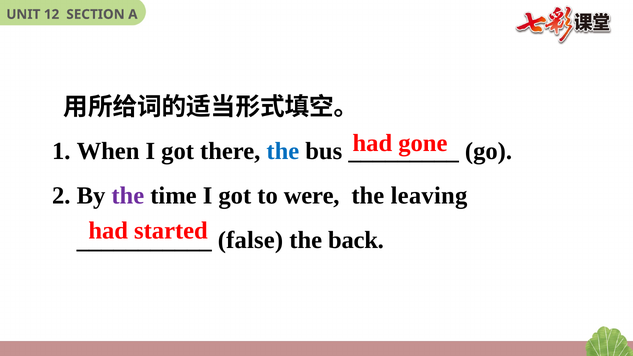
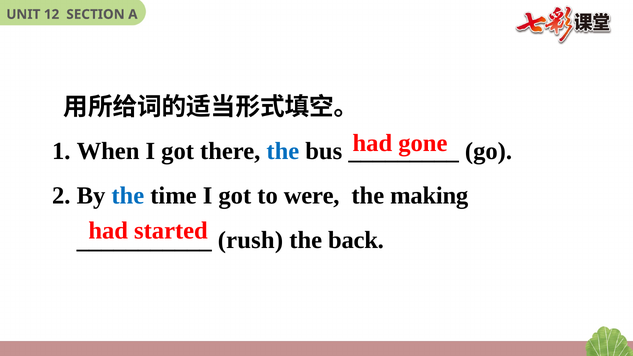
the at (128, 196) colour: purple -> blue
leaving: leaving -> making
false: false -> rush
